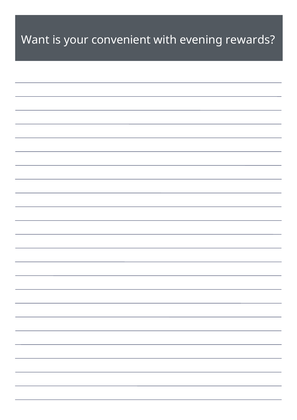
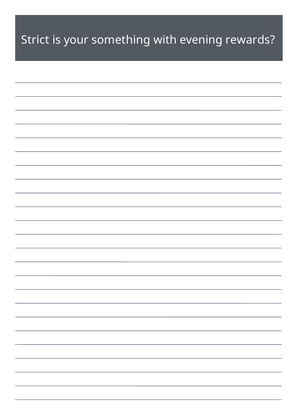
Want: Want -> Strict
convenient: convenient -> something
